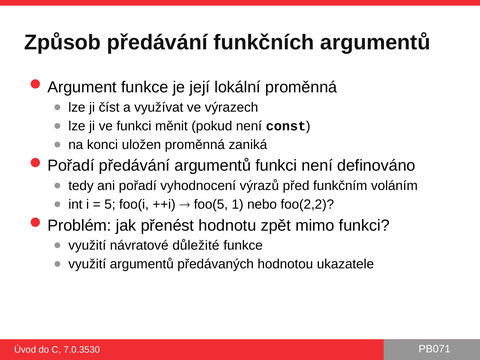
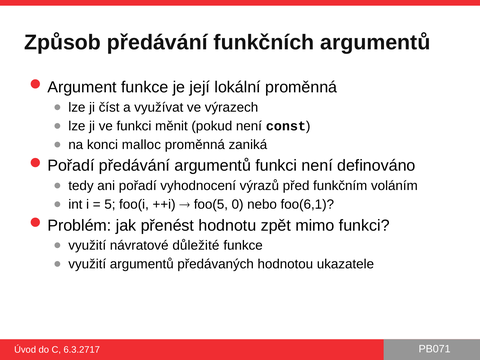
uložen: uložen -> malloc
1: 1 -> 0
foo(2,2: foo(2,2 -> foo(6,1
7.0.3530: 7.0.3530 -> 6.3.2717
